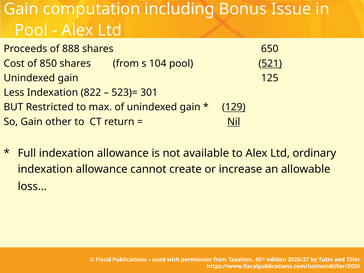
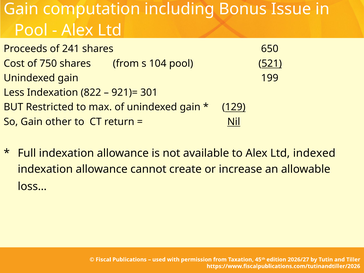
888: 888 -> 241
850: 850 -> 750
125: 125 -> 199
523)=: 523)= -> 921)=
ordinary: ordinary -> indexed
